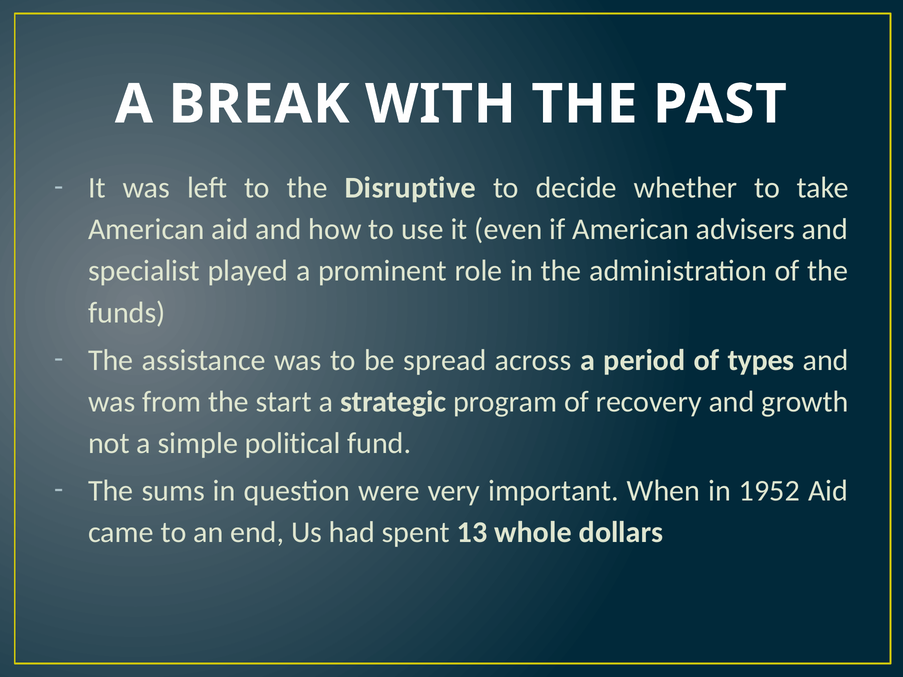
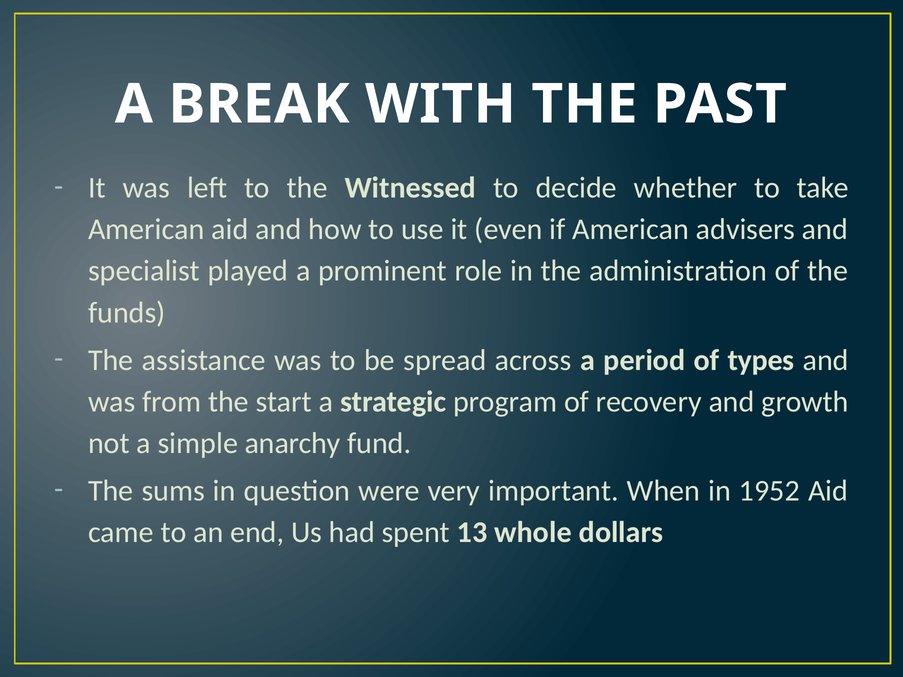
Disruptive: Disruptive -> Witnessed
political: political -> anarchy
